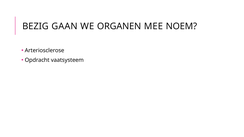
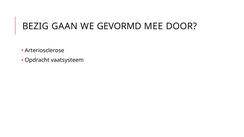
ORGANEN: ORGANEN -> GEVORMD
NOEM: NOEM -> DOOR
